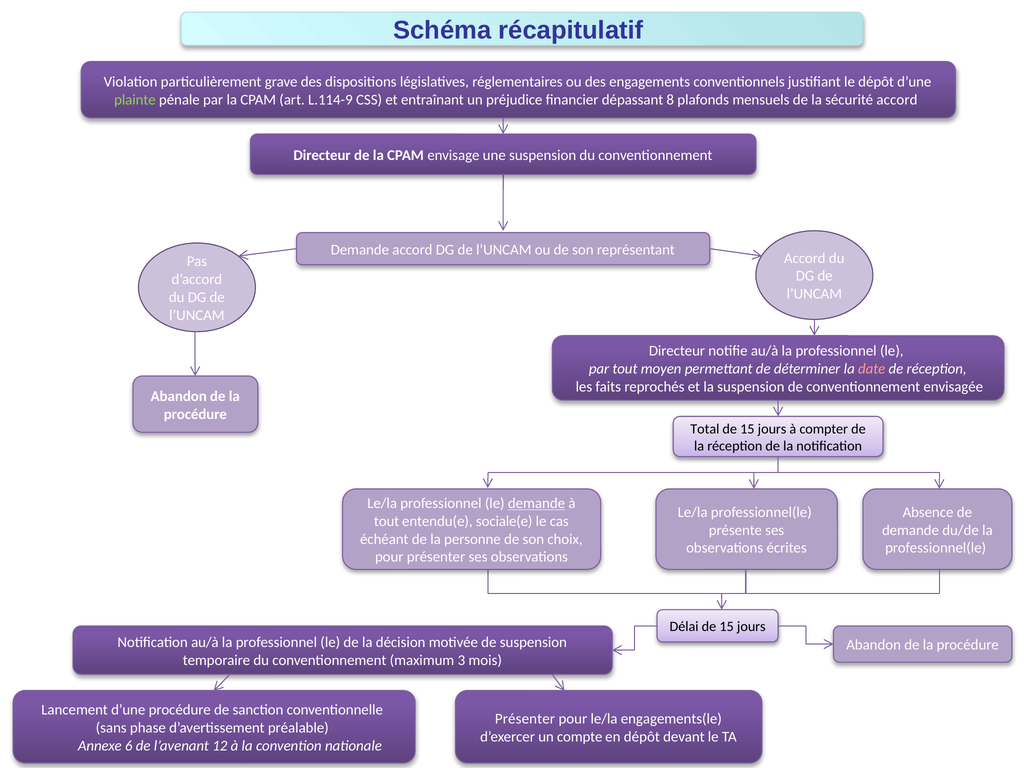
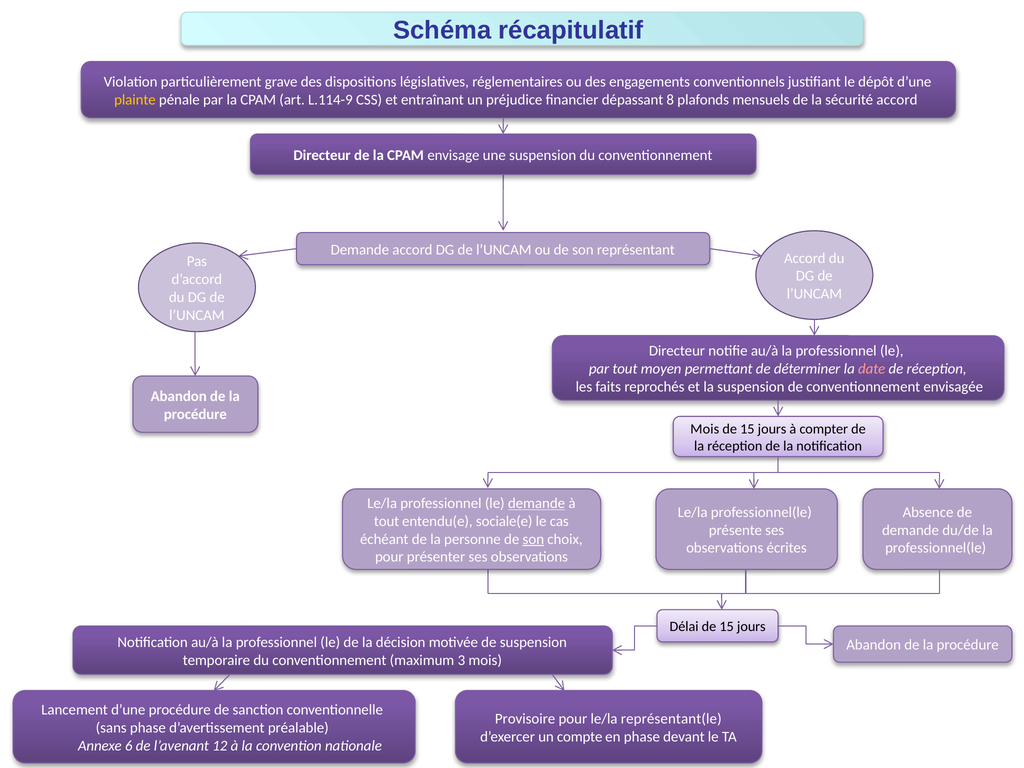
plainte colour: light green -> yellow
Total at (705, 429): Total -> Mois
son at (533, 539) underline: none -> present
Présenter at (525, 719): Présenter -> Provisoire
engagements(le: engagements(le -> représentant(le
en dépôt: dépôt -> phase
